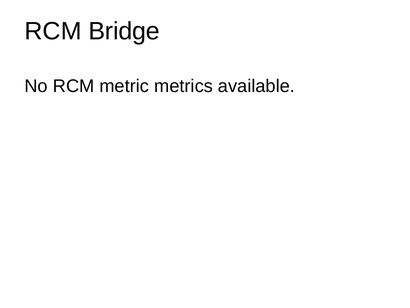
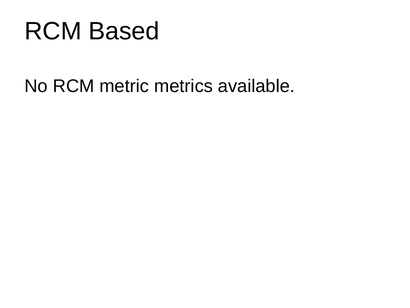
Bridge: Bridge -> Based
